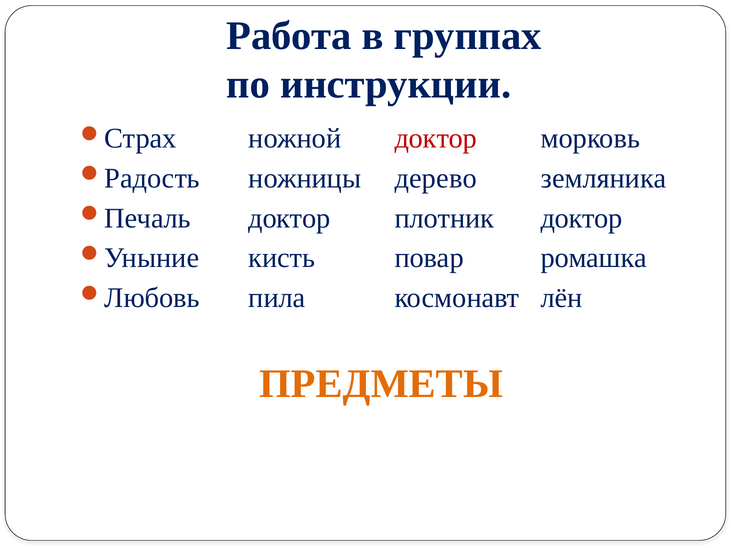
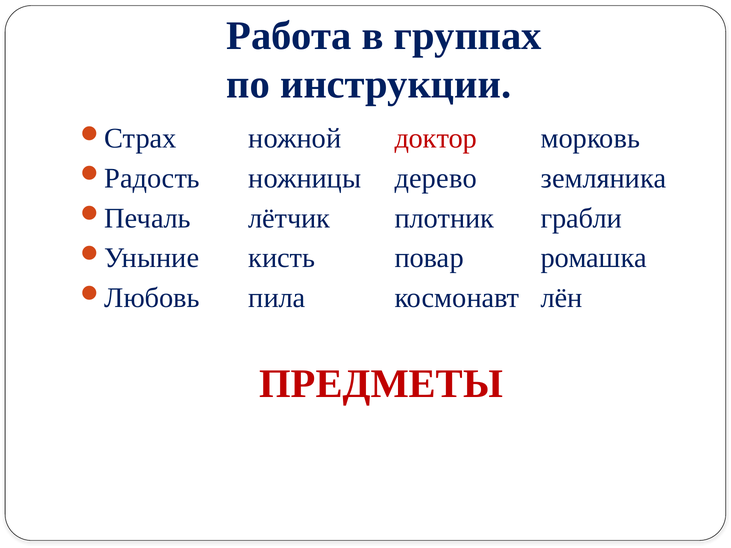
доктор at (289, 218): доктор -> лётчик
плотник доктор: доктор -> грабли
ПРЕДМЕТЫ colour: orange -> red
